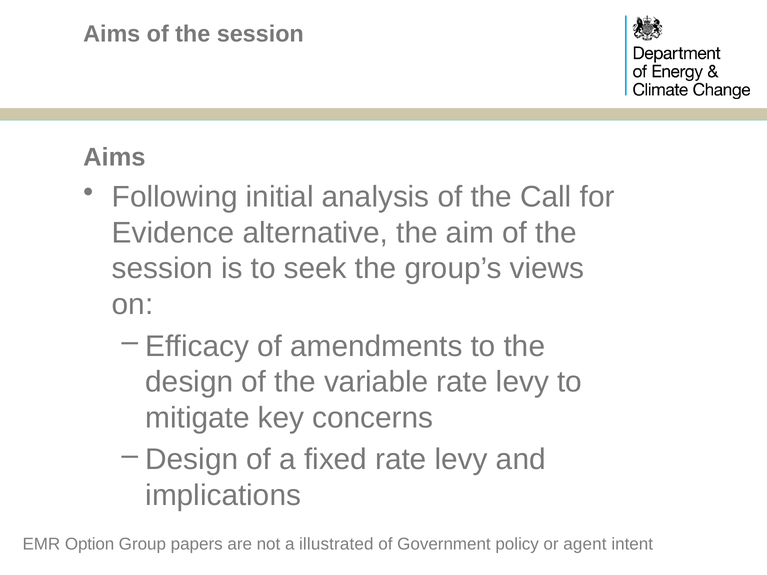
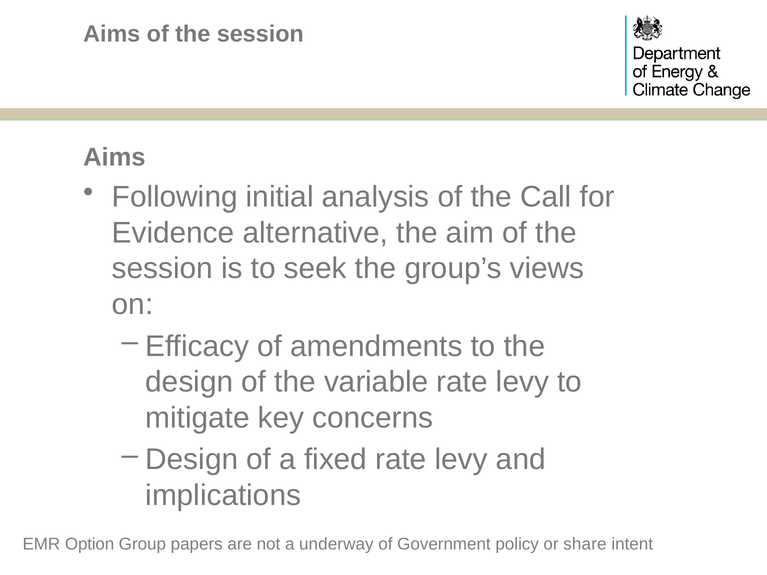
illustrated: illustrated -> underway
agent: agent -> share
